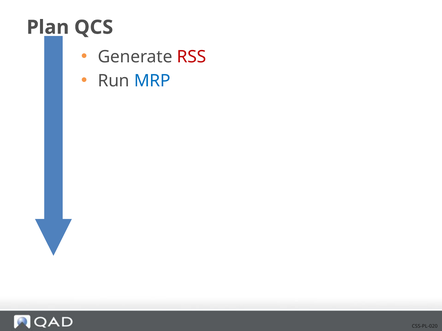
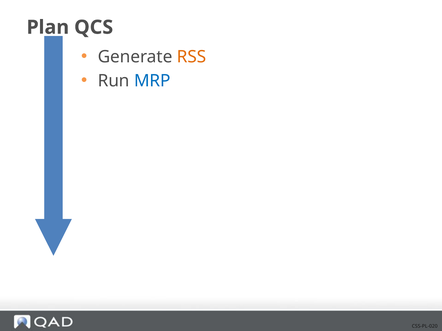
RSS colour: red -> orange
